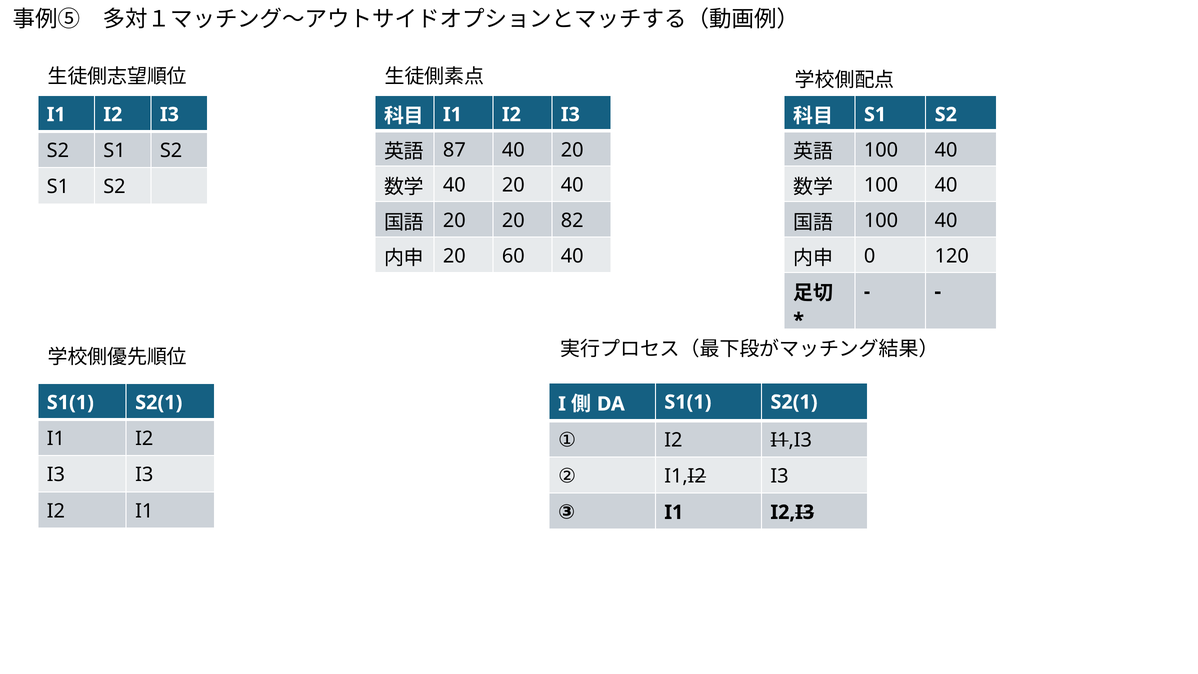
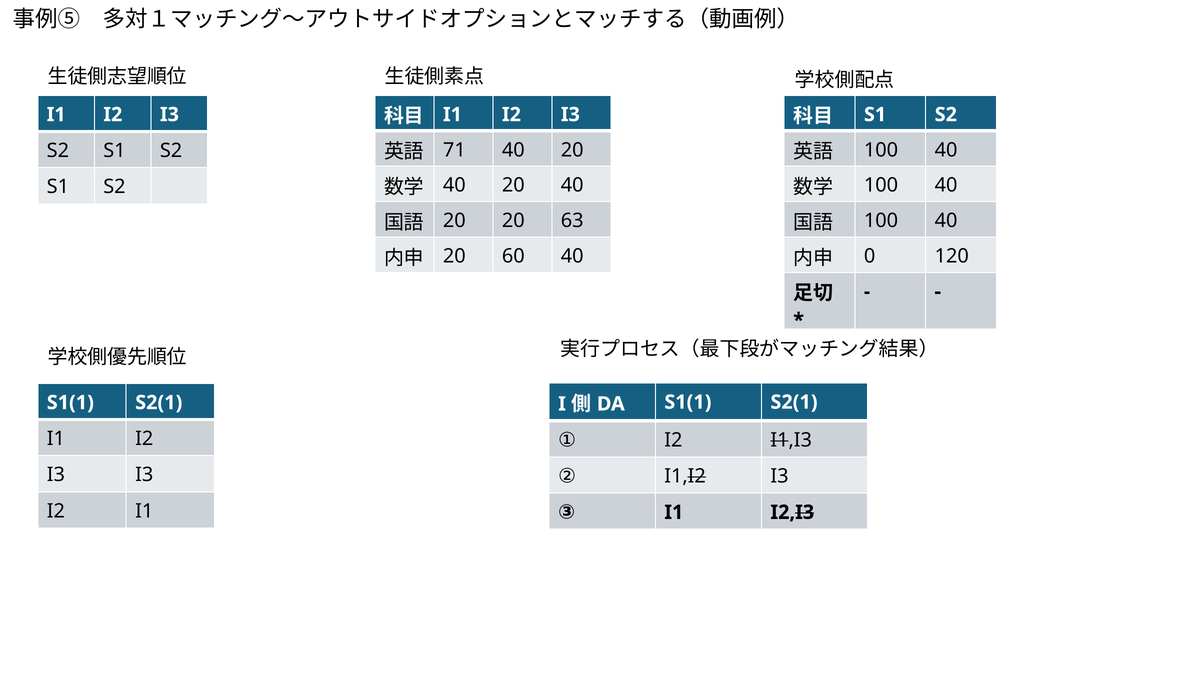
87: 87 -> 71
82: 82 -> 63
